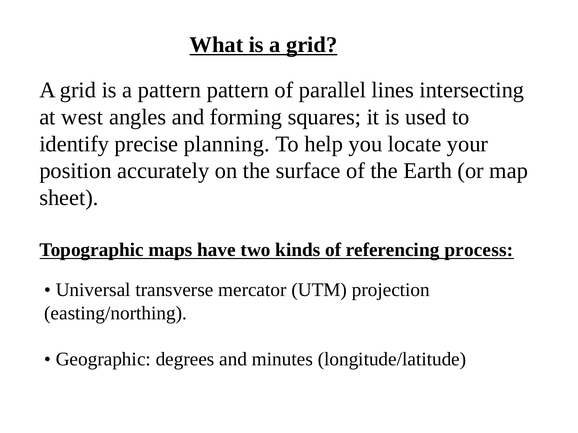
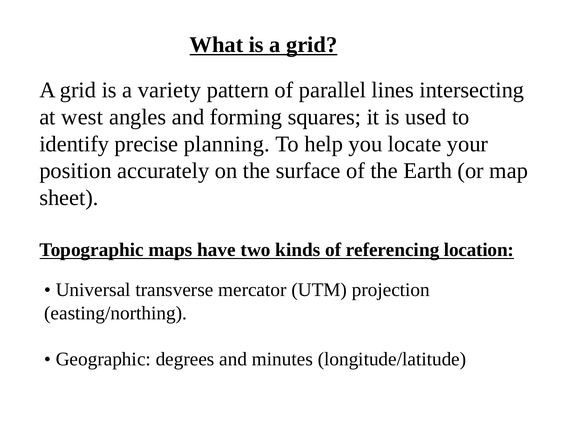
a pattern: pattern -> variety
process: process -> location
